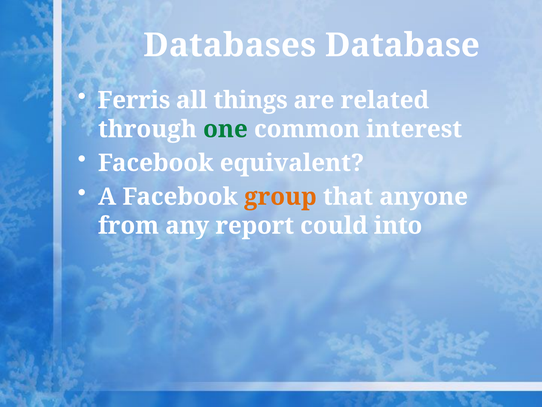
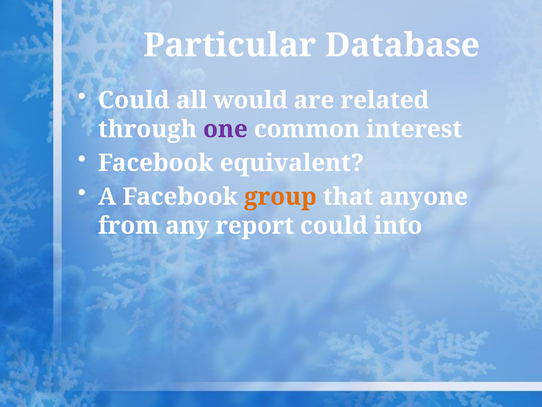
Databases: Databases -> Particular
Ferris at (134, 100): Ferris -> Could
things: things -> would
one colour: green -> purple
